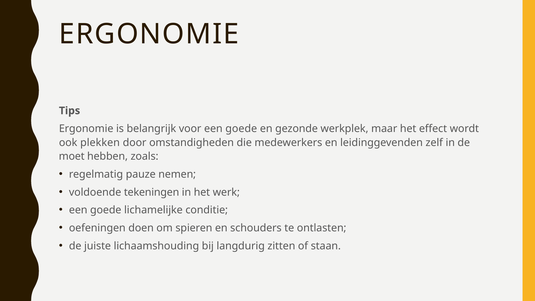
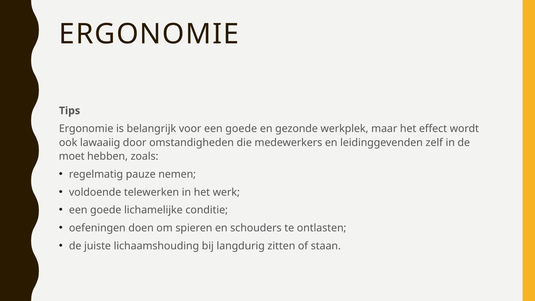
plekken: plekken -> lawaaiig
tekeningen: tekeningen -> telewerken
